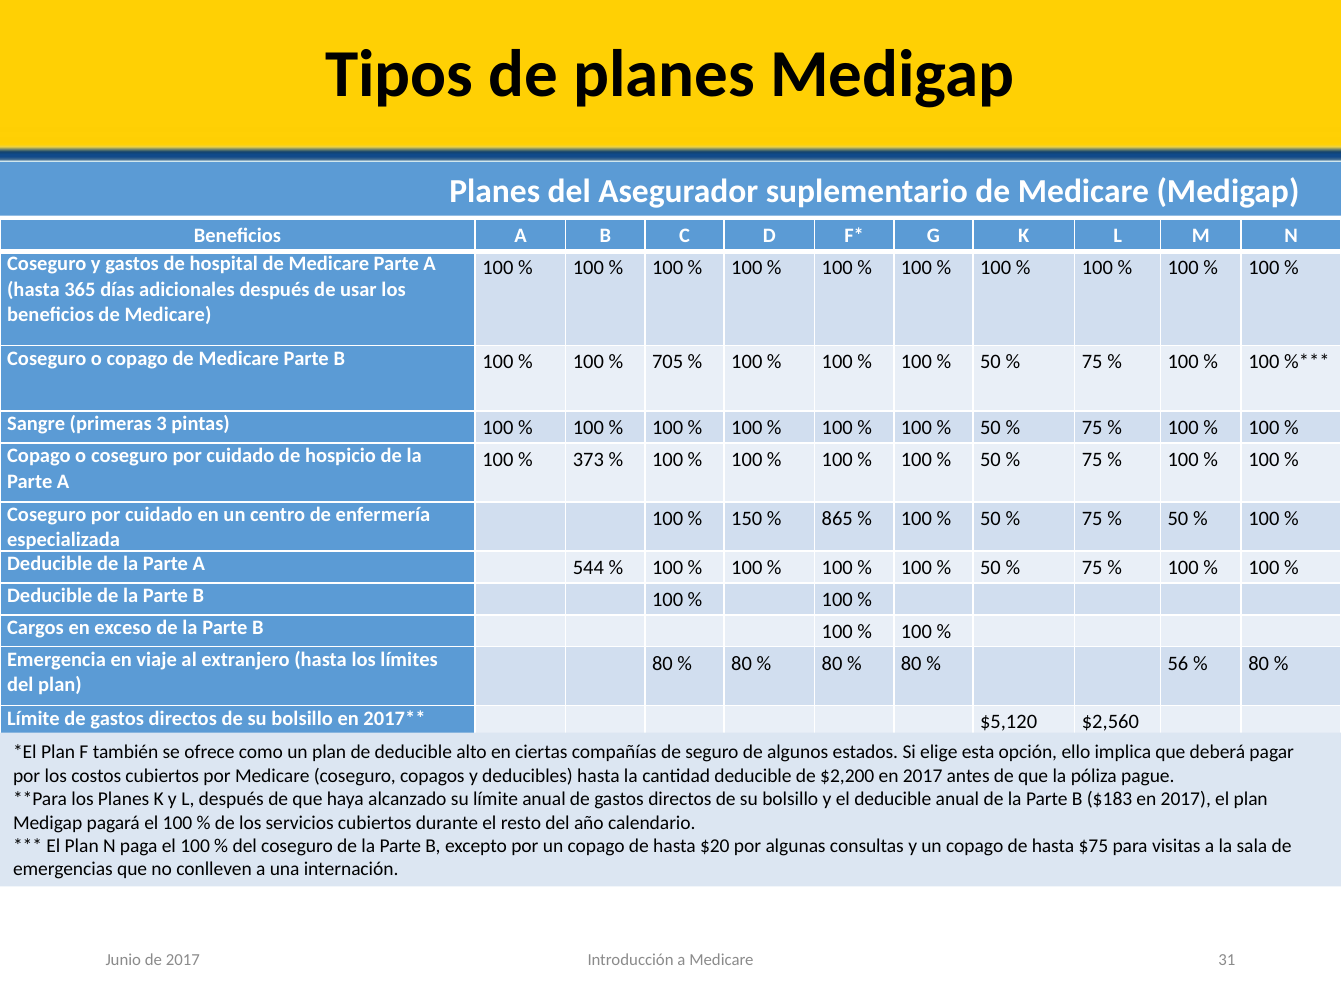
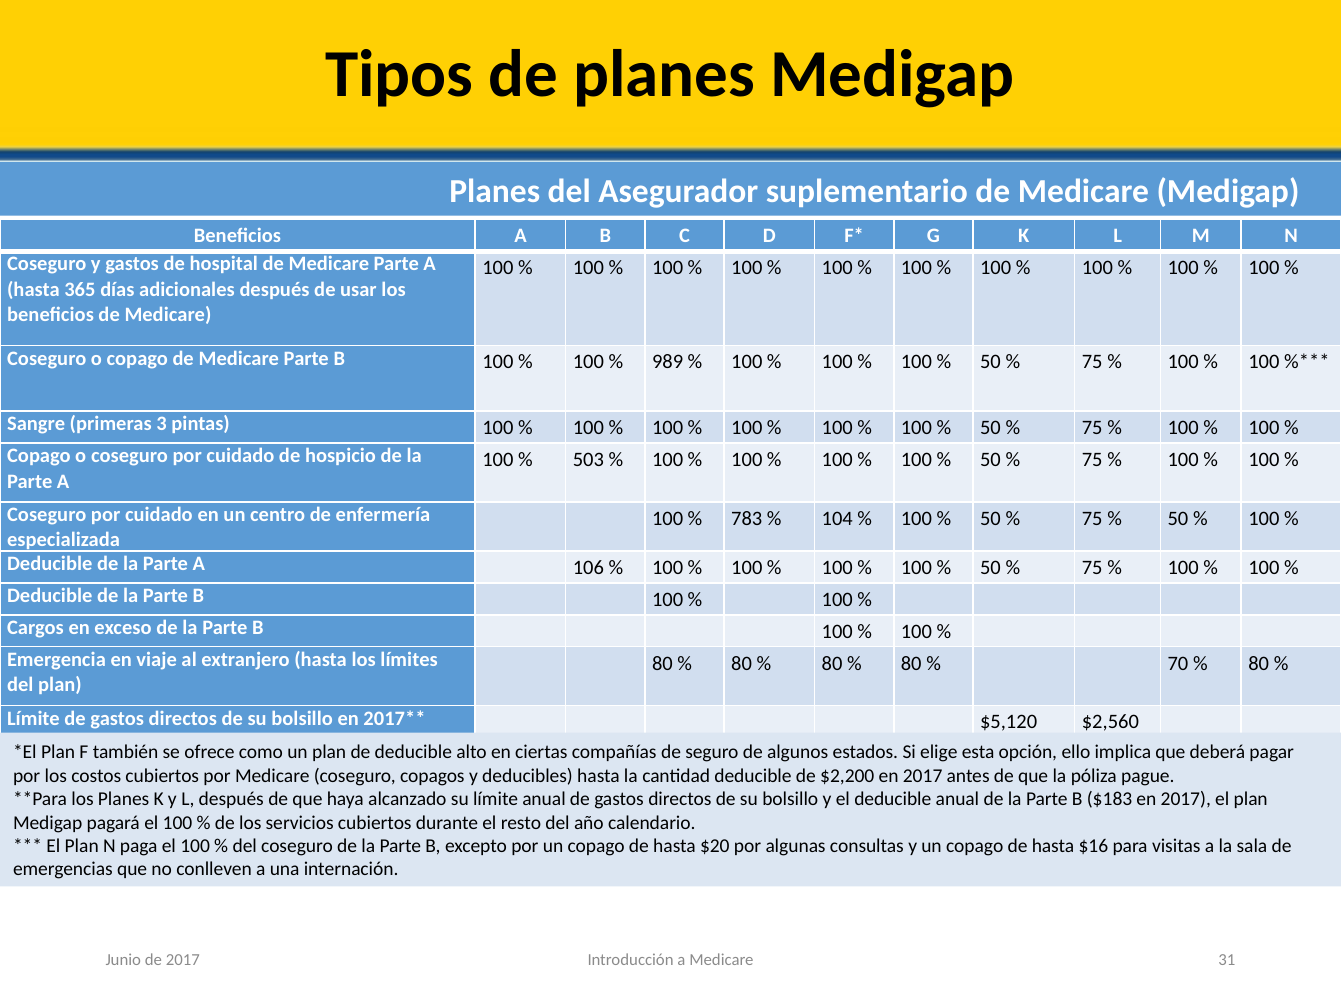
705: 705 -> 989
373: 373 -> 503
150: 150 -> 783
865: 865 -> 104
544: 544 -> 106
56: 56 -> 70
$75: $75 -> $16
